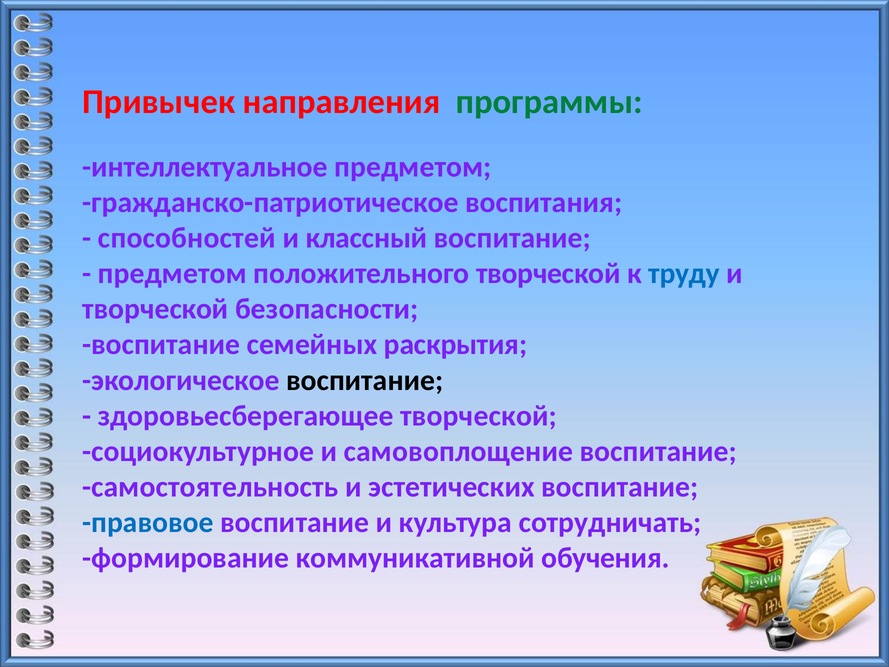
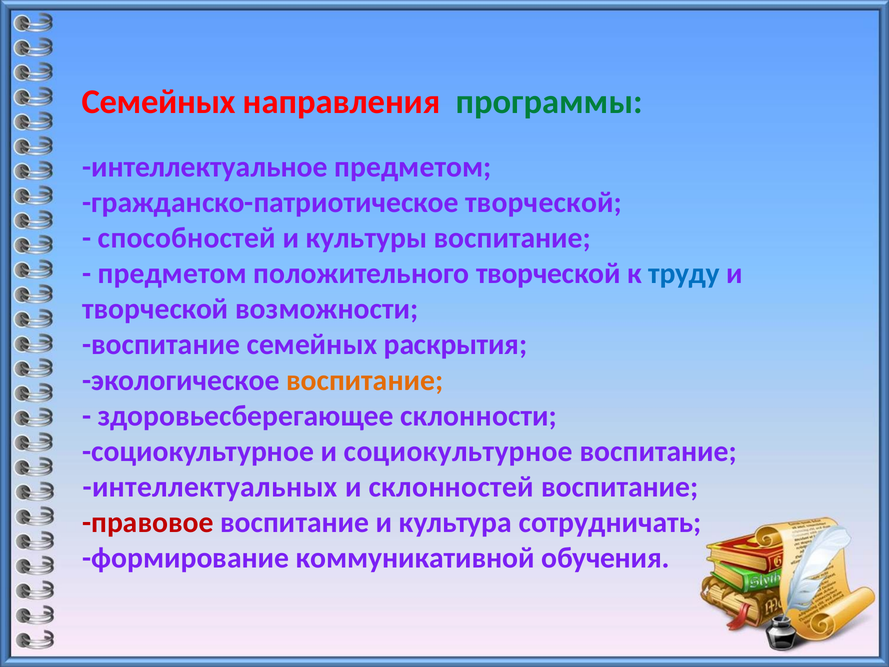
Привычек at (159, 102): Привычек -> Семейных
гражданско-патриотическое воспитания: воспитания -> творческой
классный: классный -> культуры
безопасности: безопасности -> возможности
воспитание at (365, 380) colour: black -> orange
здоровьесберегающее творческой: творческой -> склонности
и самовоплощение: самовоплощение -> социокультурное
самостоятельность: самостоятельность -> интеллектуальных
эстетических: эстетических -> склонностей
правовое colour: blue -> red
